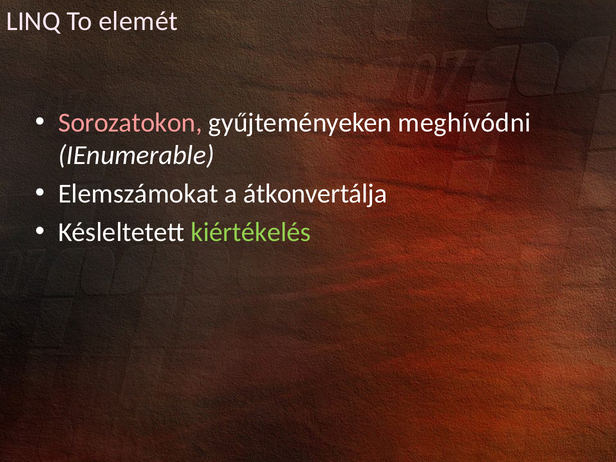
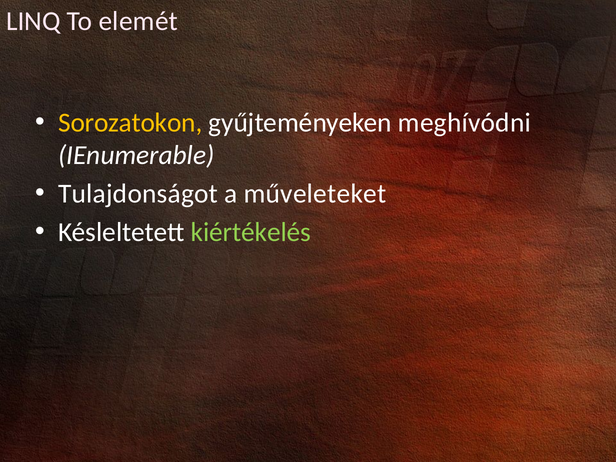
Sorozatokon colour: pink -> yellow
Elemszámokat: Elemszámokat -> Tulajdonságot
átkonvertálja: átkonvertálja -> műveleteket
